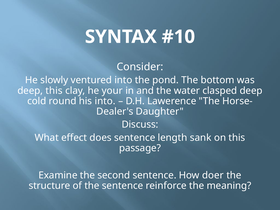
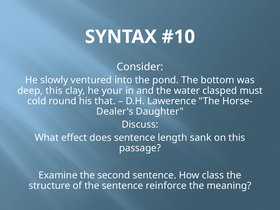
clasped deep: deep -> must
his into: into -> that
doer: doer -> class
